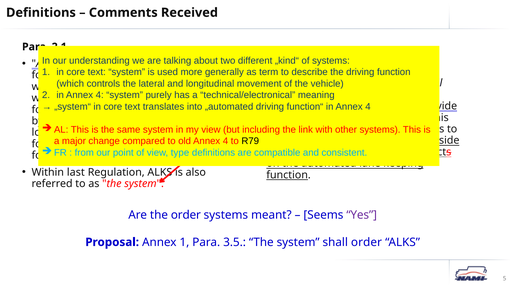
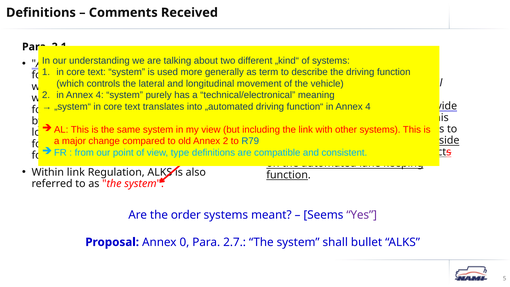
4 at (226, 141): 4 -> 2
R79 colour: black -> blue
Within last: last -> link
Annex 1: 1 -> 0
3.5: 3.5 -> 2.7
shall order: order -> bullet
